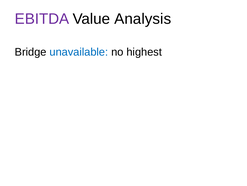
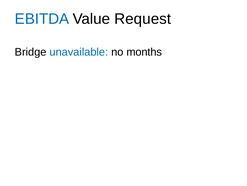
EBITDA colour: purple -> blue
Analysis: Analysis -> Request
highest: highest -> months
